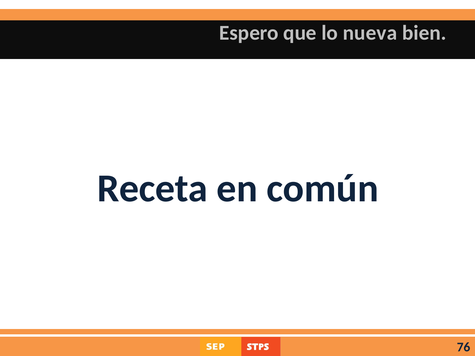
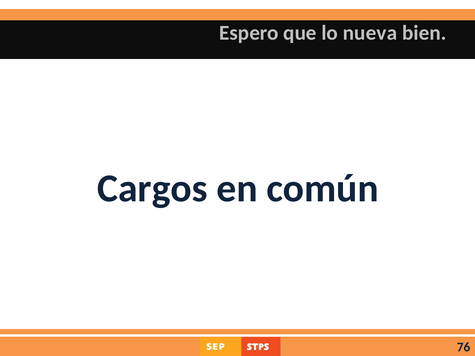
Receta: Receta -> Cargos
